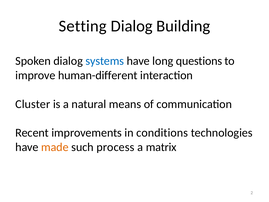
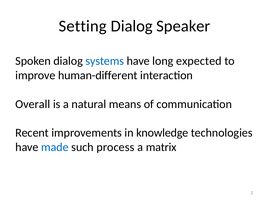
Building: Building -> Speaker
questions: questions -> expected
Cluster: Cluster -> Overall
conditions: conditions -> knowledge
made colour: orange -> blue
